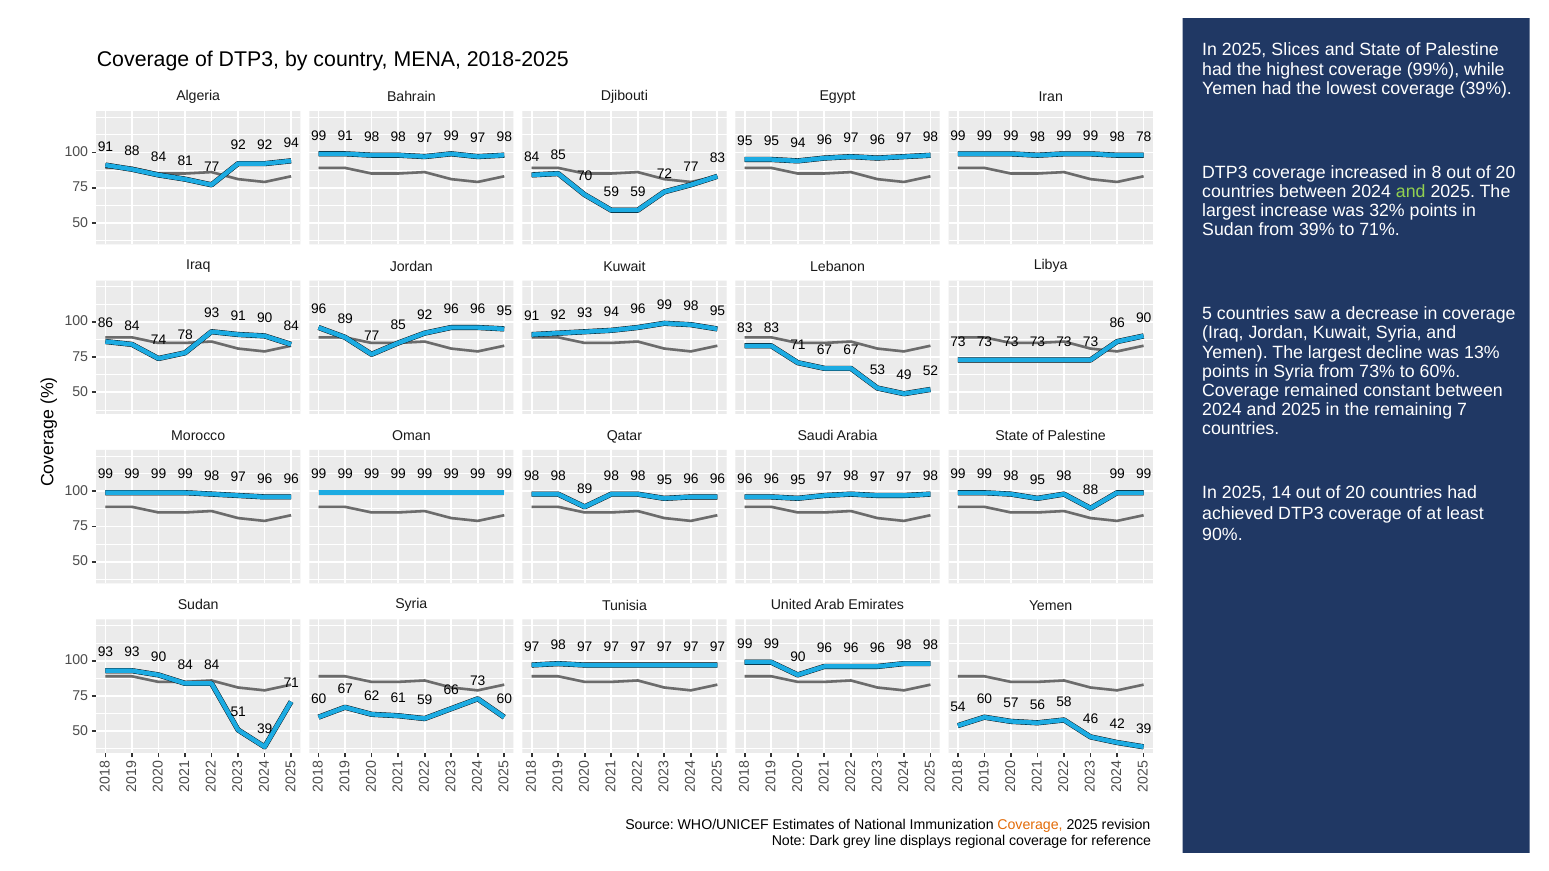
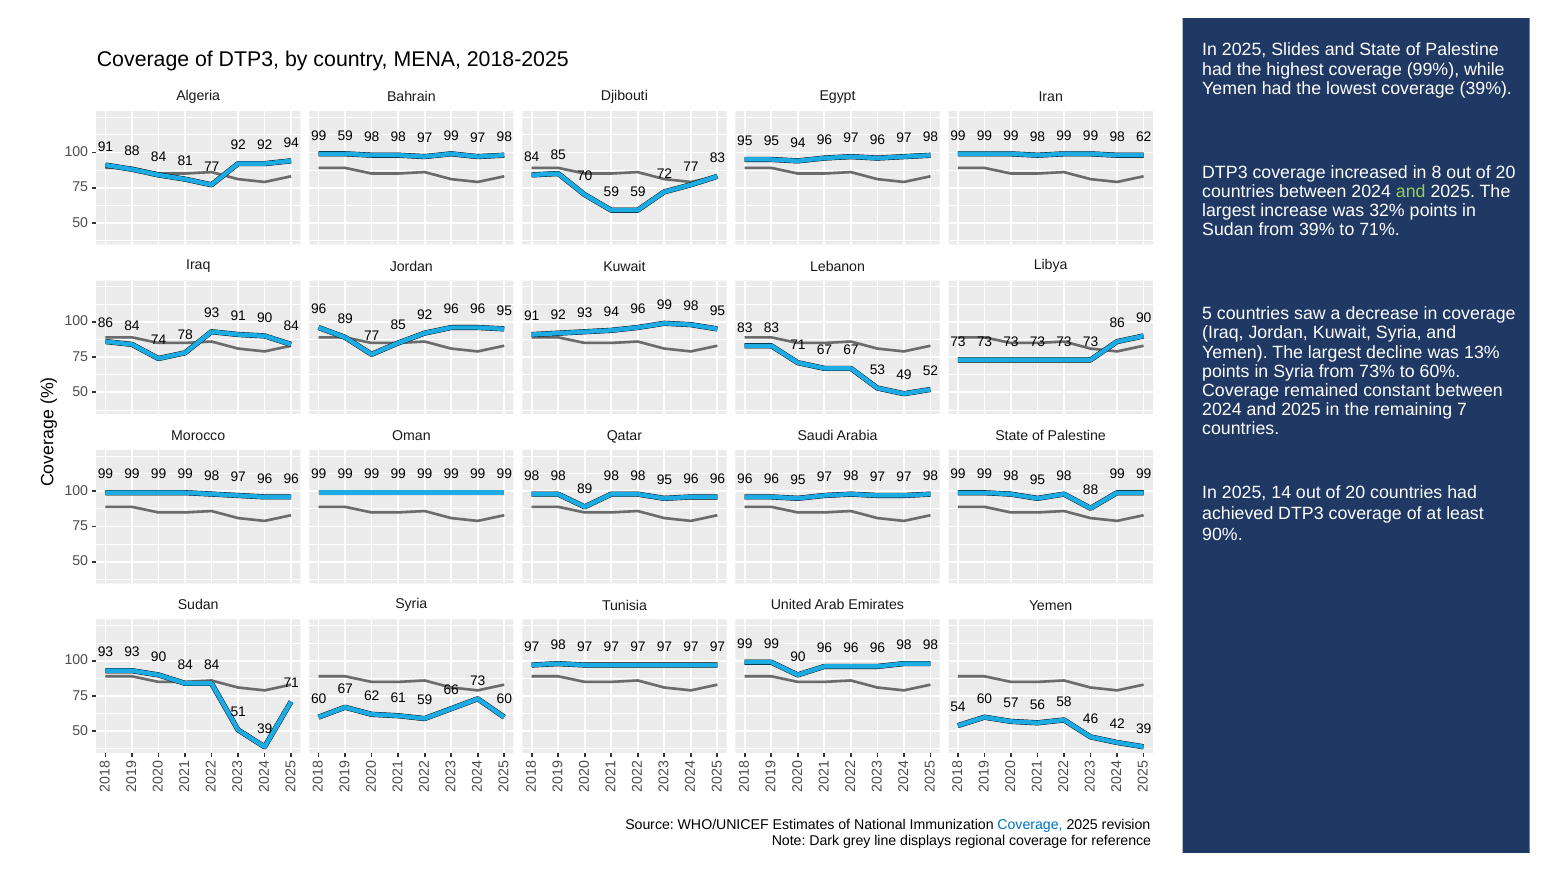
Slices: Slices -> Slides
99 91: 91 -> 59
98 78: 78 -> 62
Coverage at (1030, 825) colour: orange -> blue
